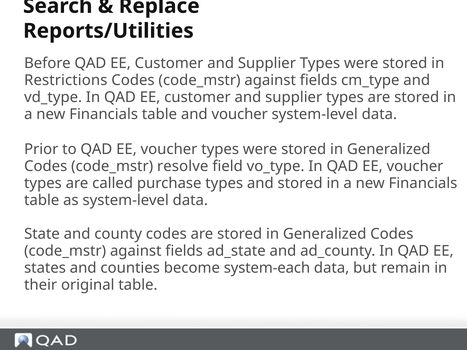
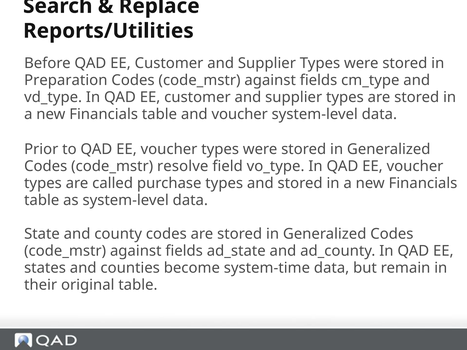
Restrictions: Restrictions -> Preparation
system-each: system-each -> system-time
